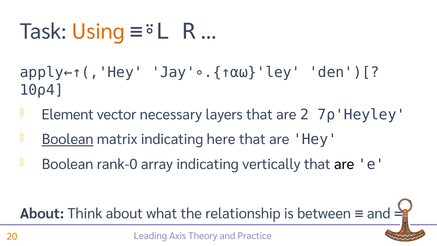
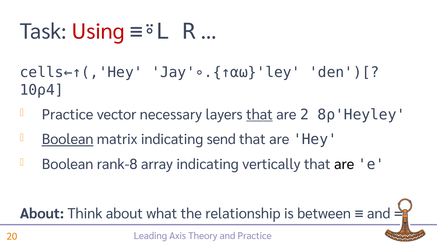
Using colour: orange -> red
apply←↑(,'Hey: apply←↑(,'Hey -> cells←↑(,'Hey
Element at (68, 115): Element -> Practice
that at (259, 115) underline: none -> present
7⍴'Heyley: 7⍴'Heyley -> 8⍴'Heyley
here: here -> send
rank-0: rank-0 -> rank-8
